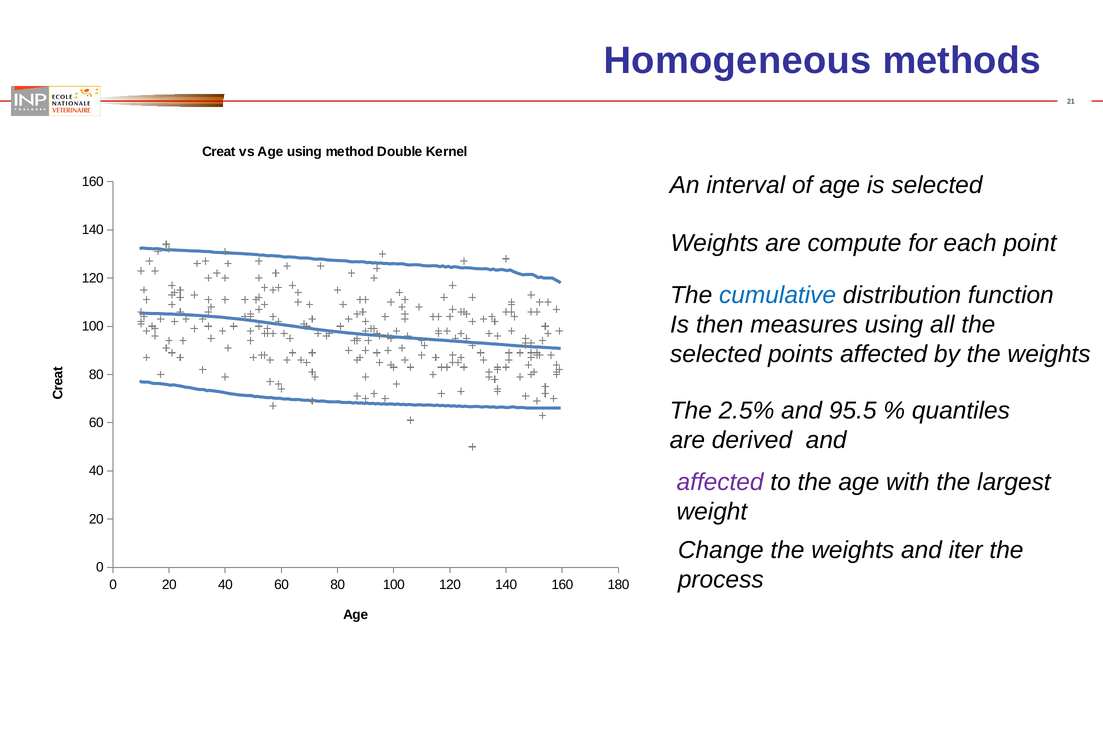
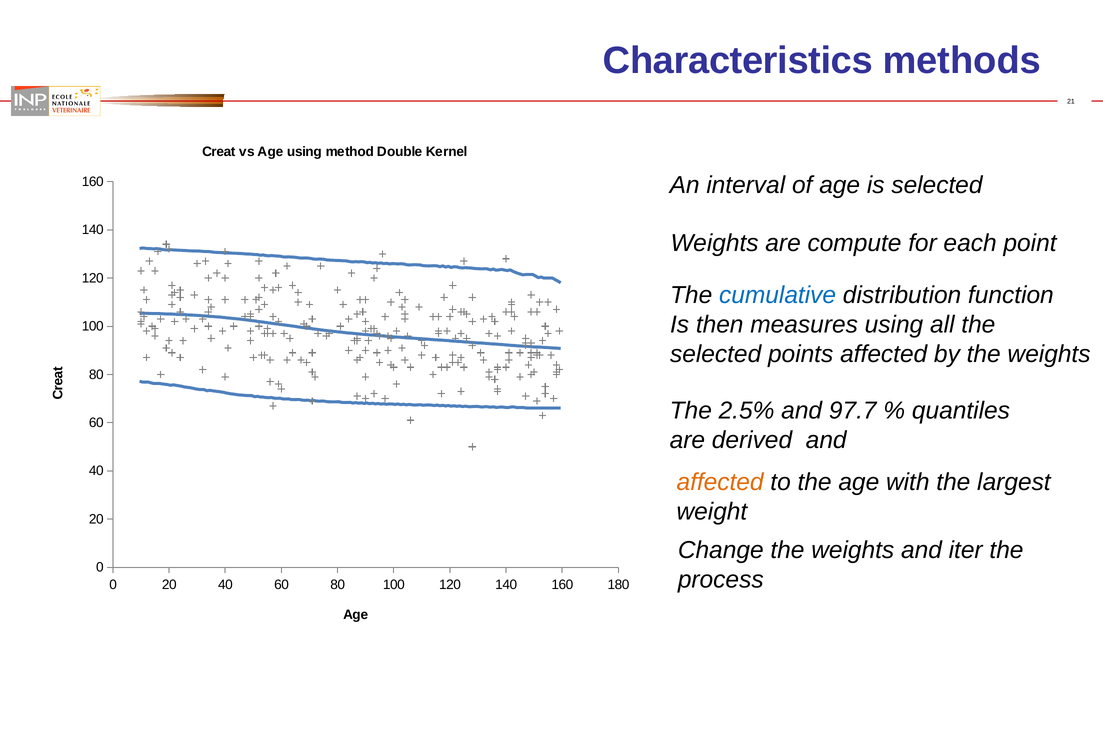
Homogeneous: Homogeneous -> Characteristics
95.5: 95.5 -> 97.7
affected at (720, 482) colour: purple -> orange
